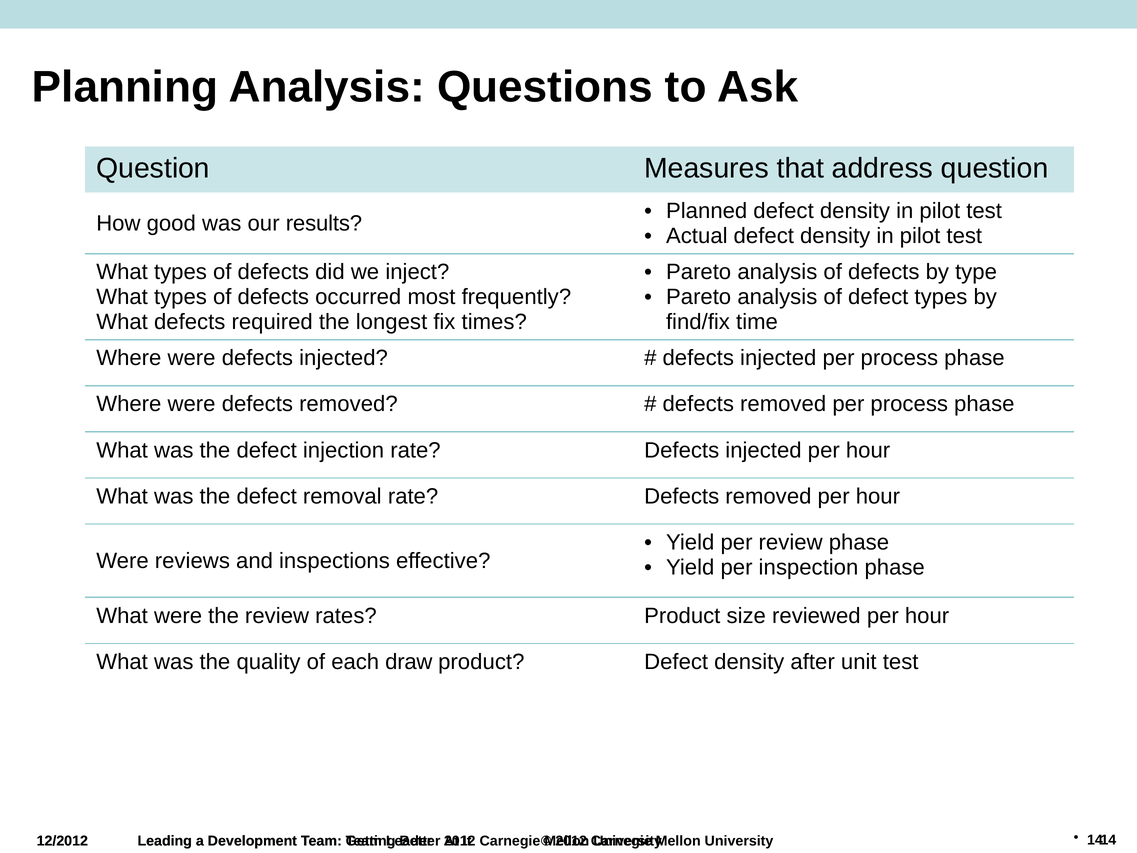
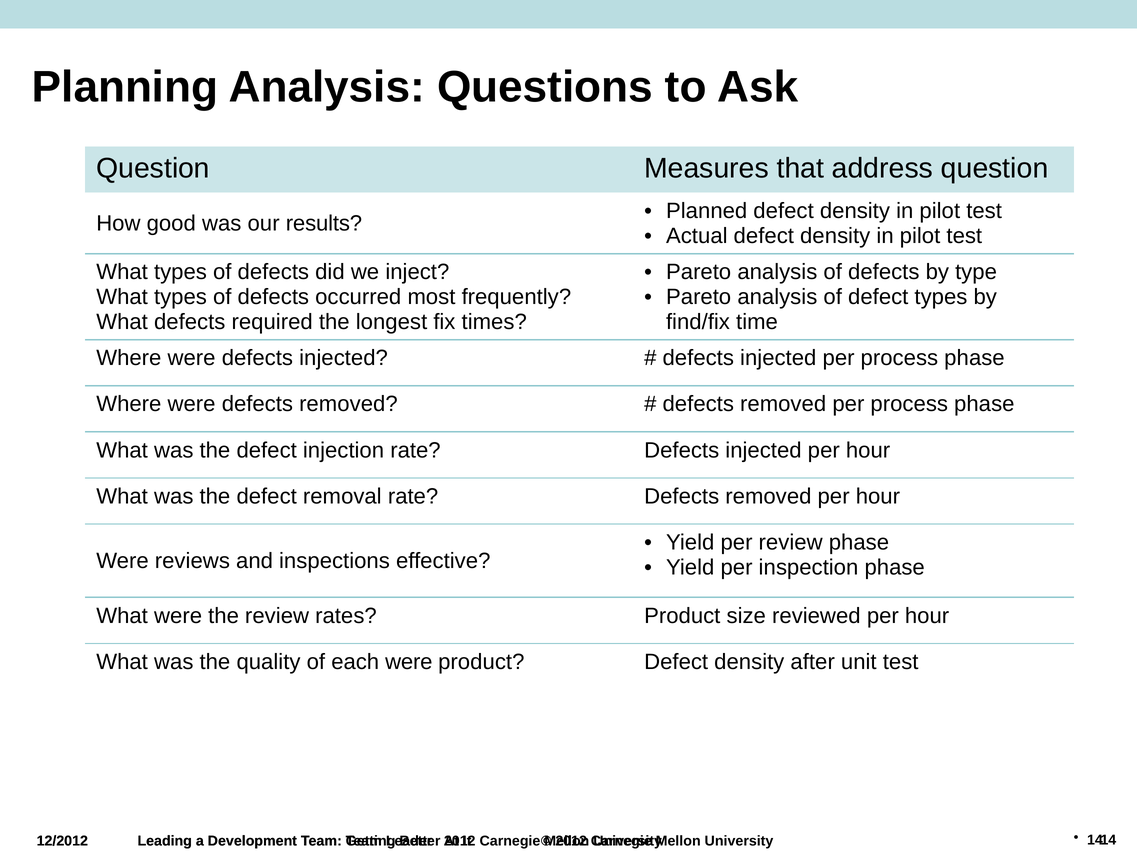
each draw: draw -> were
